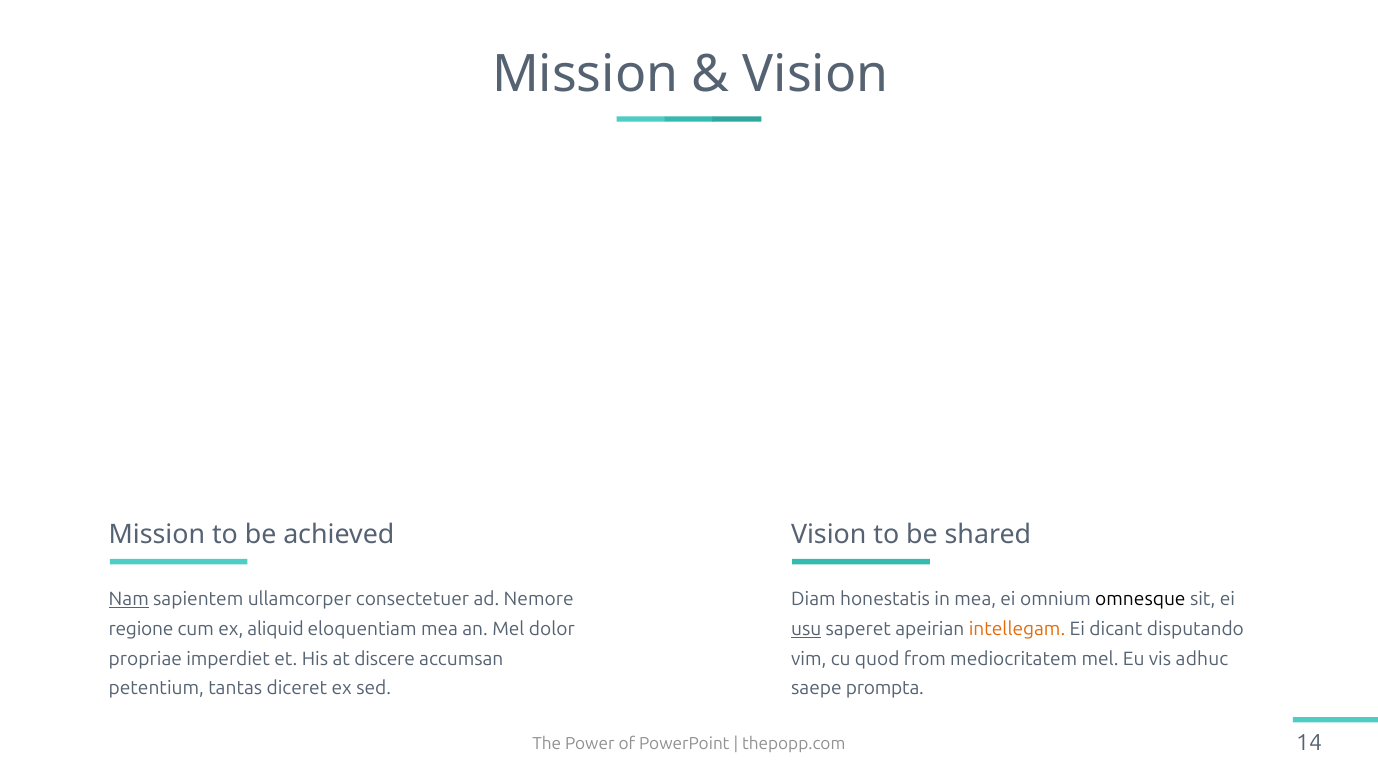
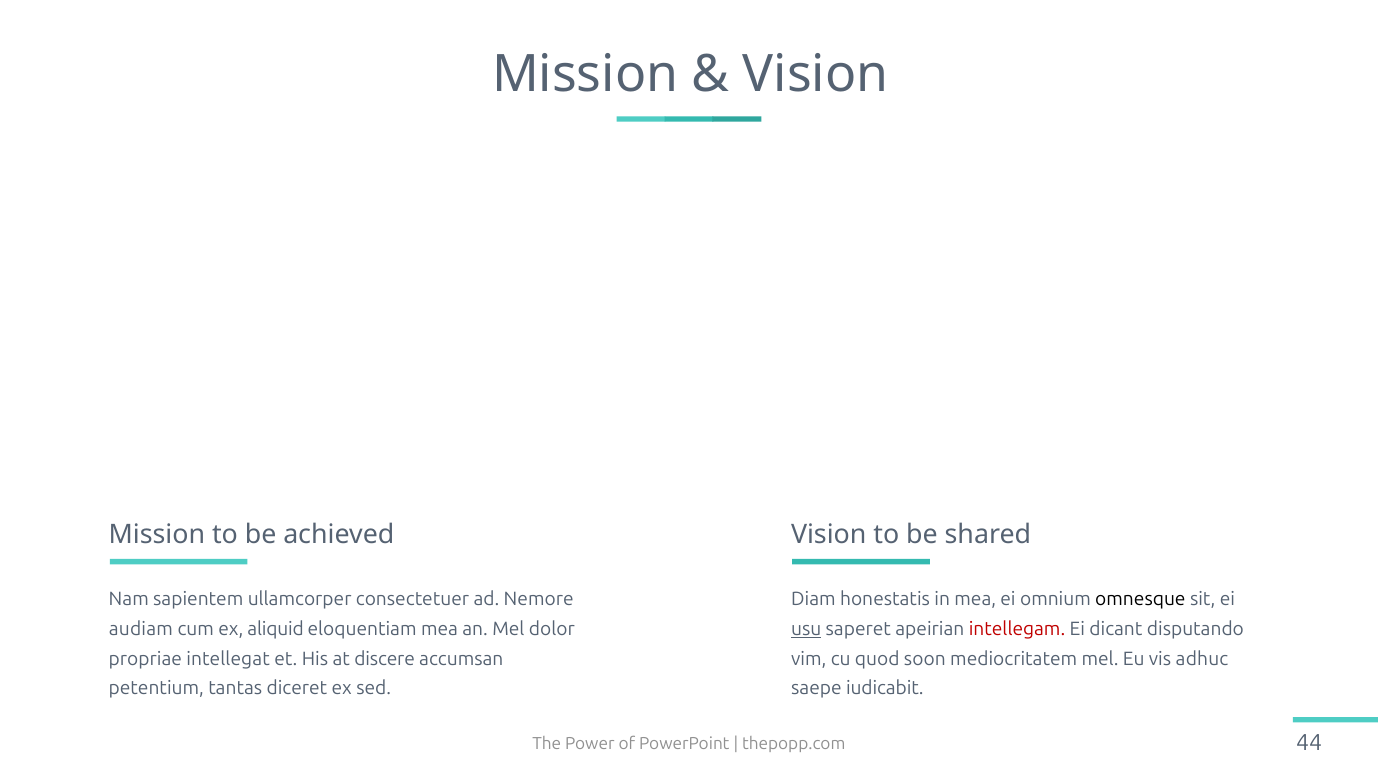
Nam underline: present -> none
regione: regione -> audiam
intellegam colour: orange -> red
imperdiet: imperdiet -> intellegat
from: from -> soon
prompta: prompta -> iudicabit
14: 14 -> 44
